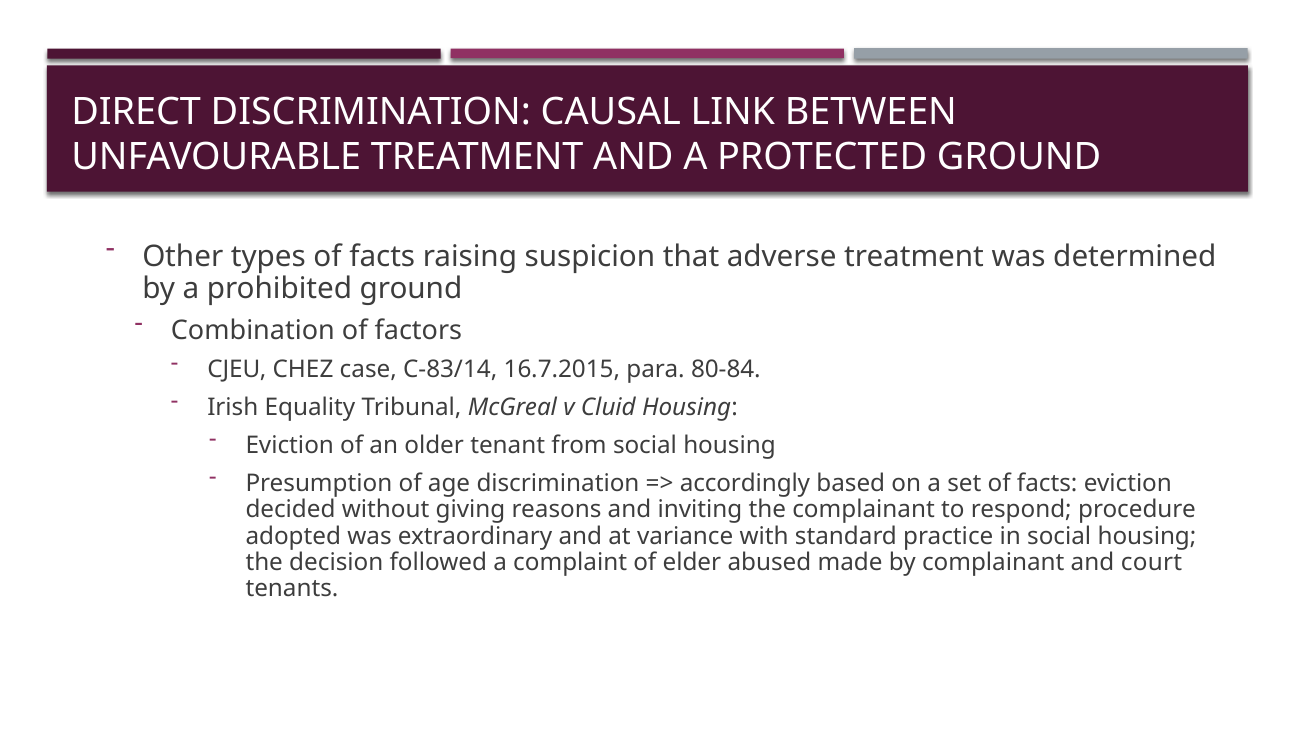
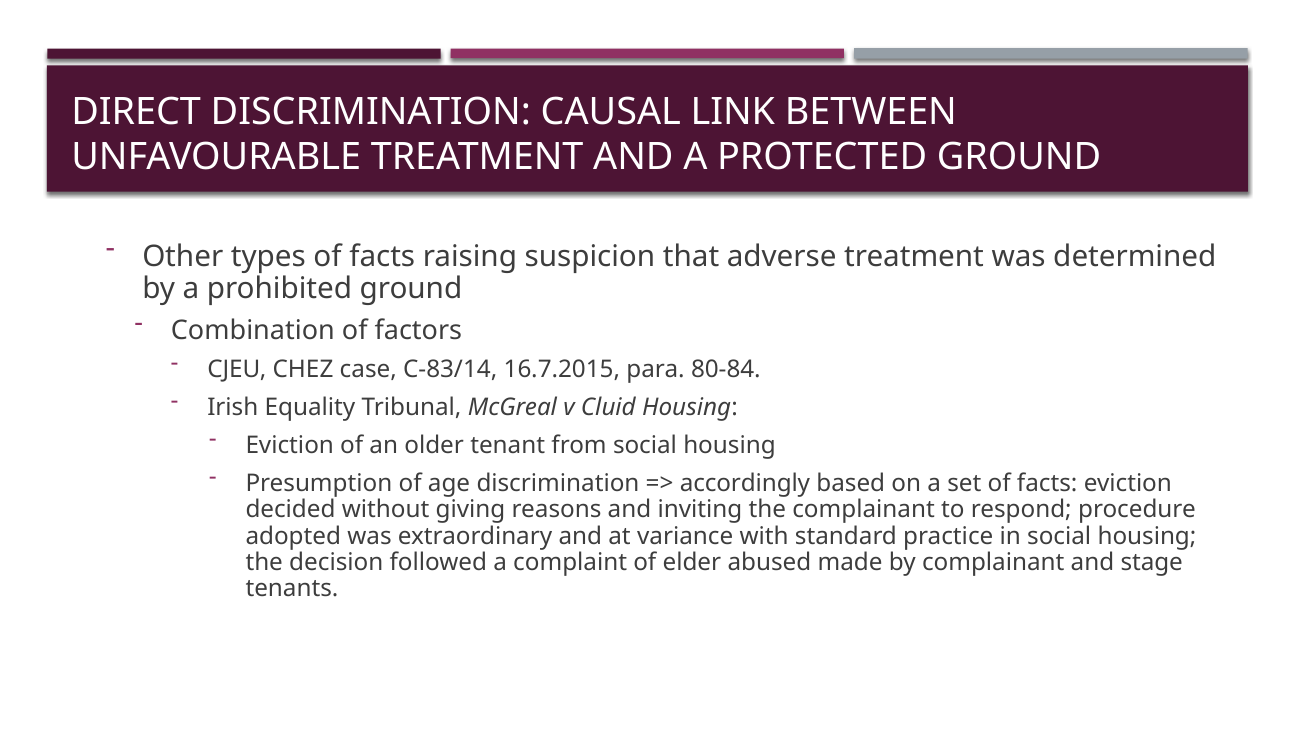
court: court -> stage
